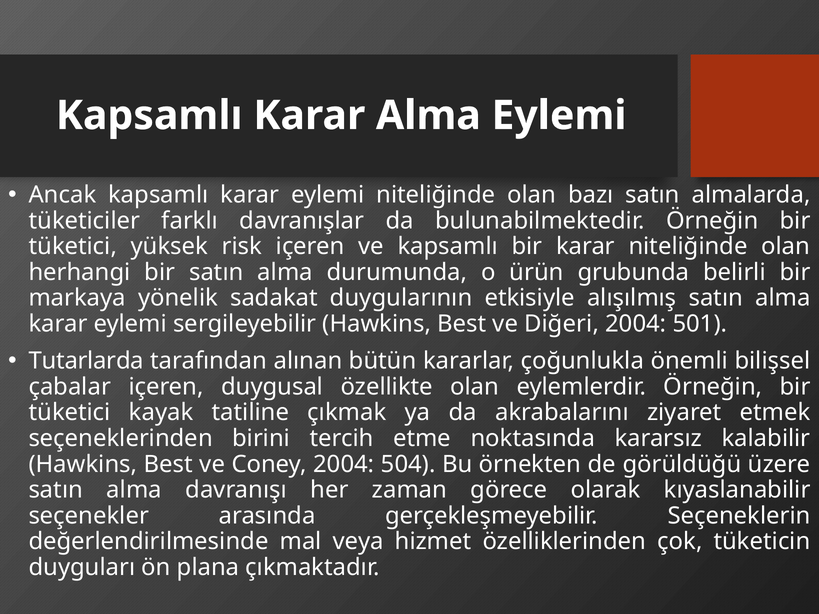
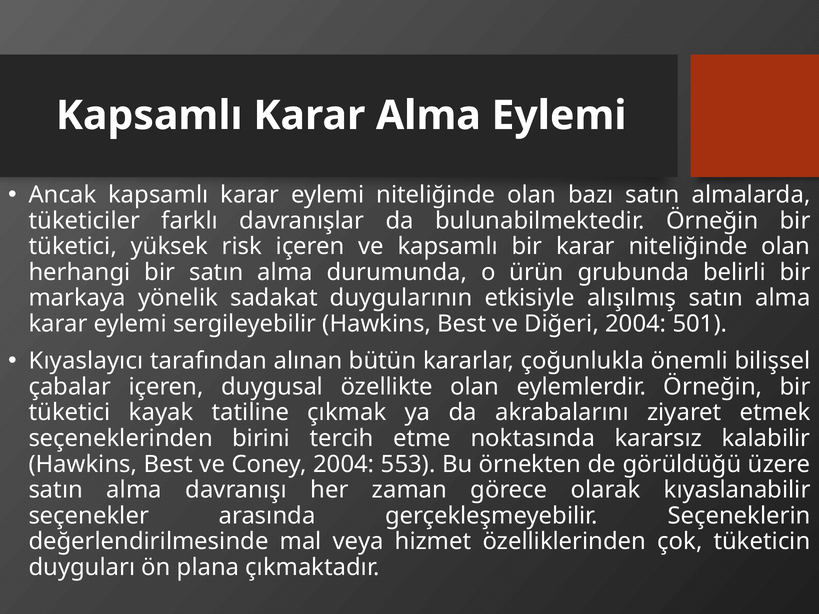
Tutarlarda: Tutarlarda -> Kıyaslayıcı
504: 504 -> 553
